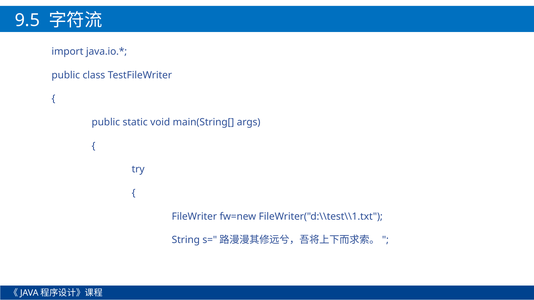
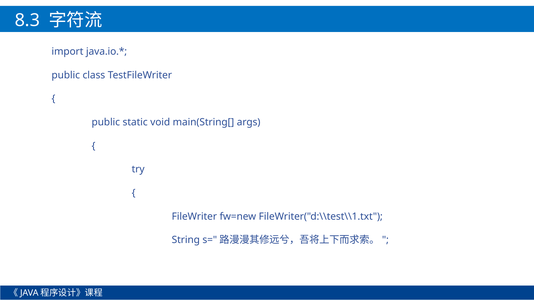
9.5: 9.5 -> 8.3
